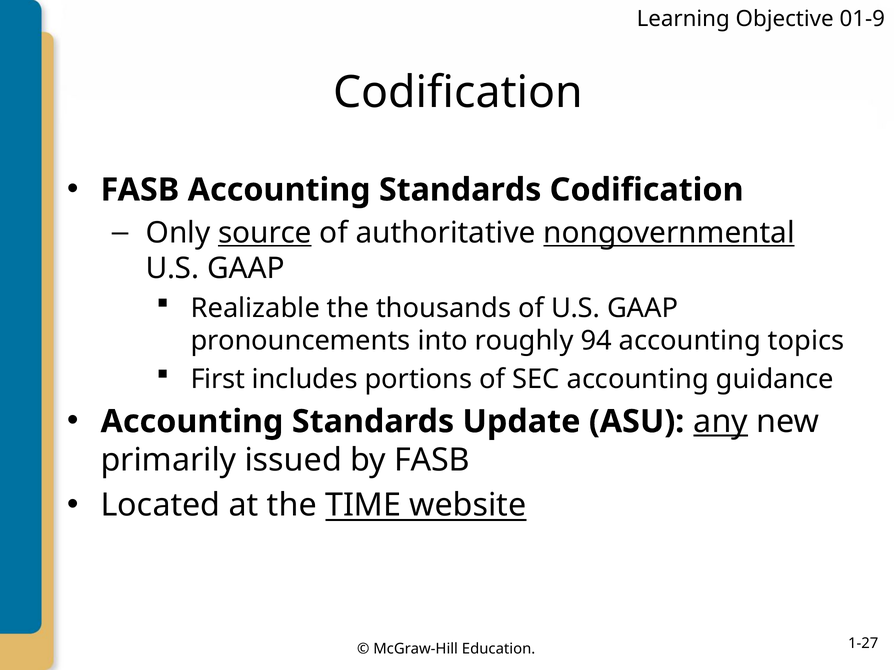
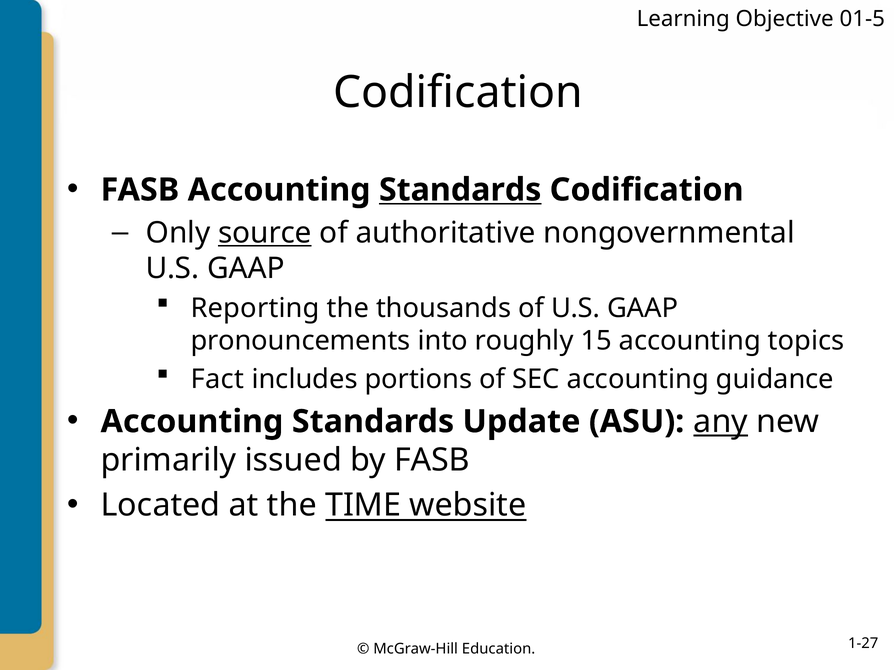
01-9: 01-9 -> 01-5
Standards at (460, 190) underline: none -> present
nongovernmental underline: present -> none
Realizable: Realizable -> Reporting
94: 94 -> 15
First: First -> Fact
